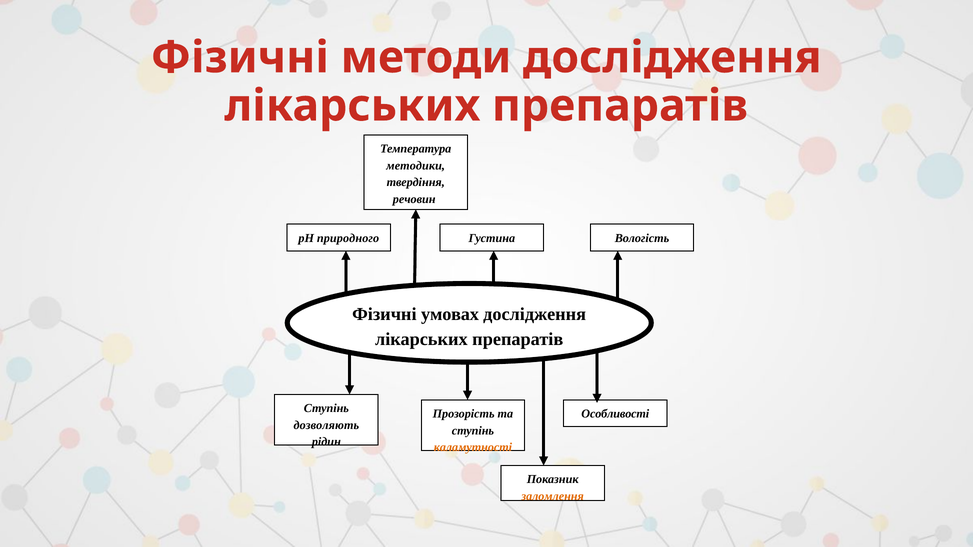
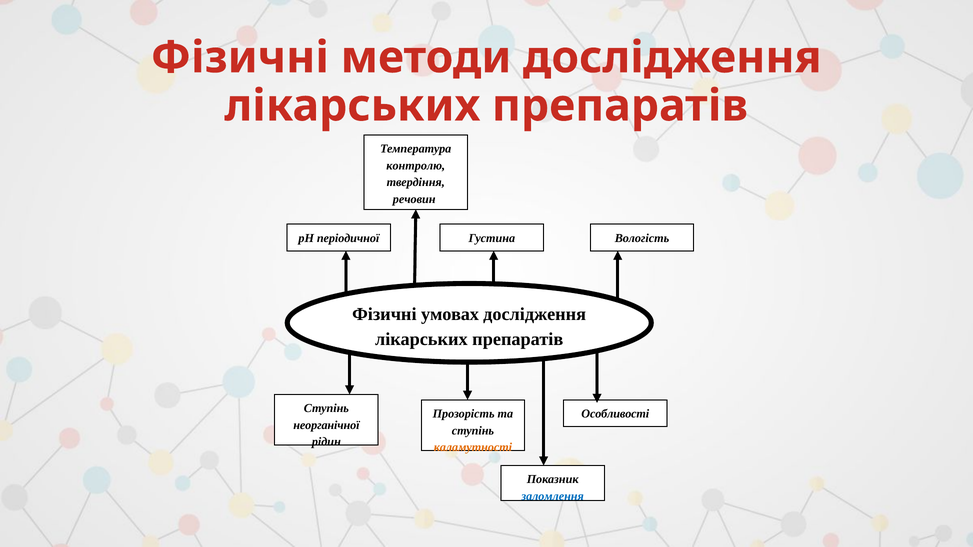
методики: методики -> контролю
природного: природного -> періодичної
дозволяють: дозволяють -> неорганічної
заломлення colour: orange -> blue
